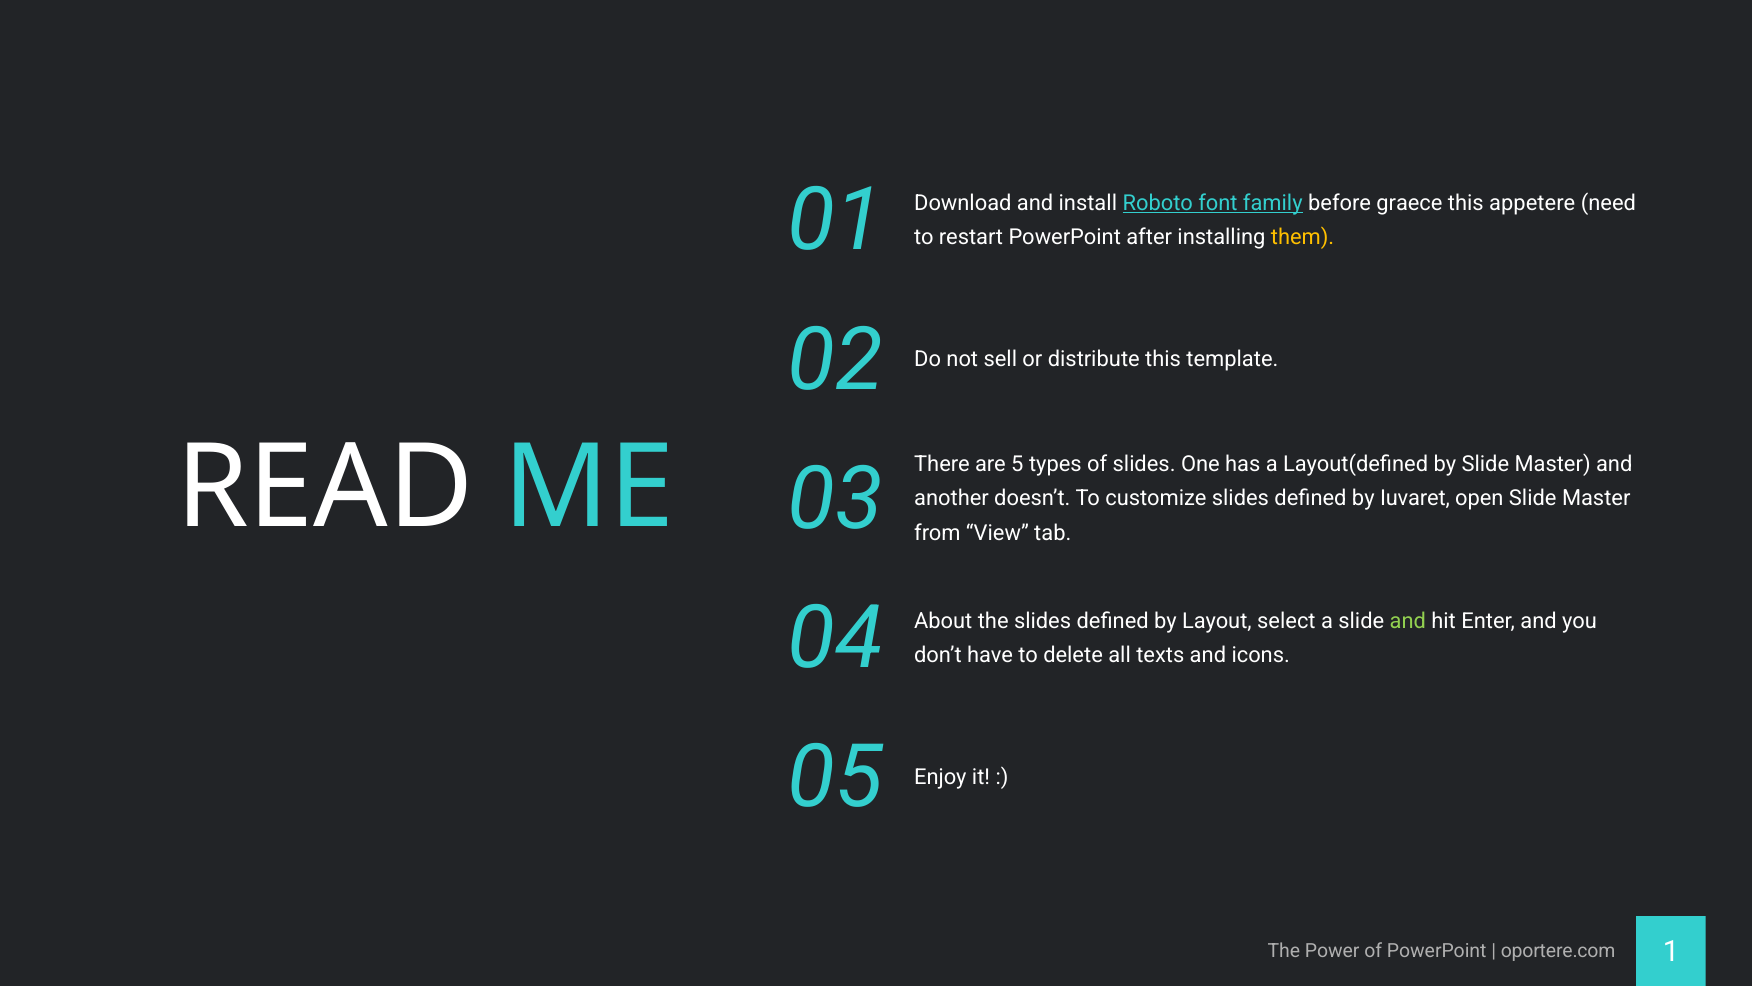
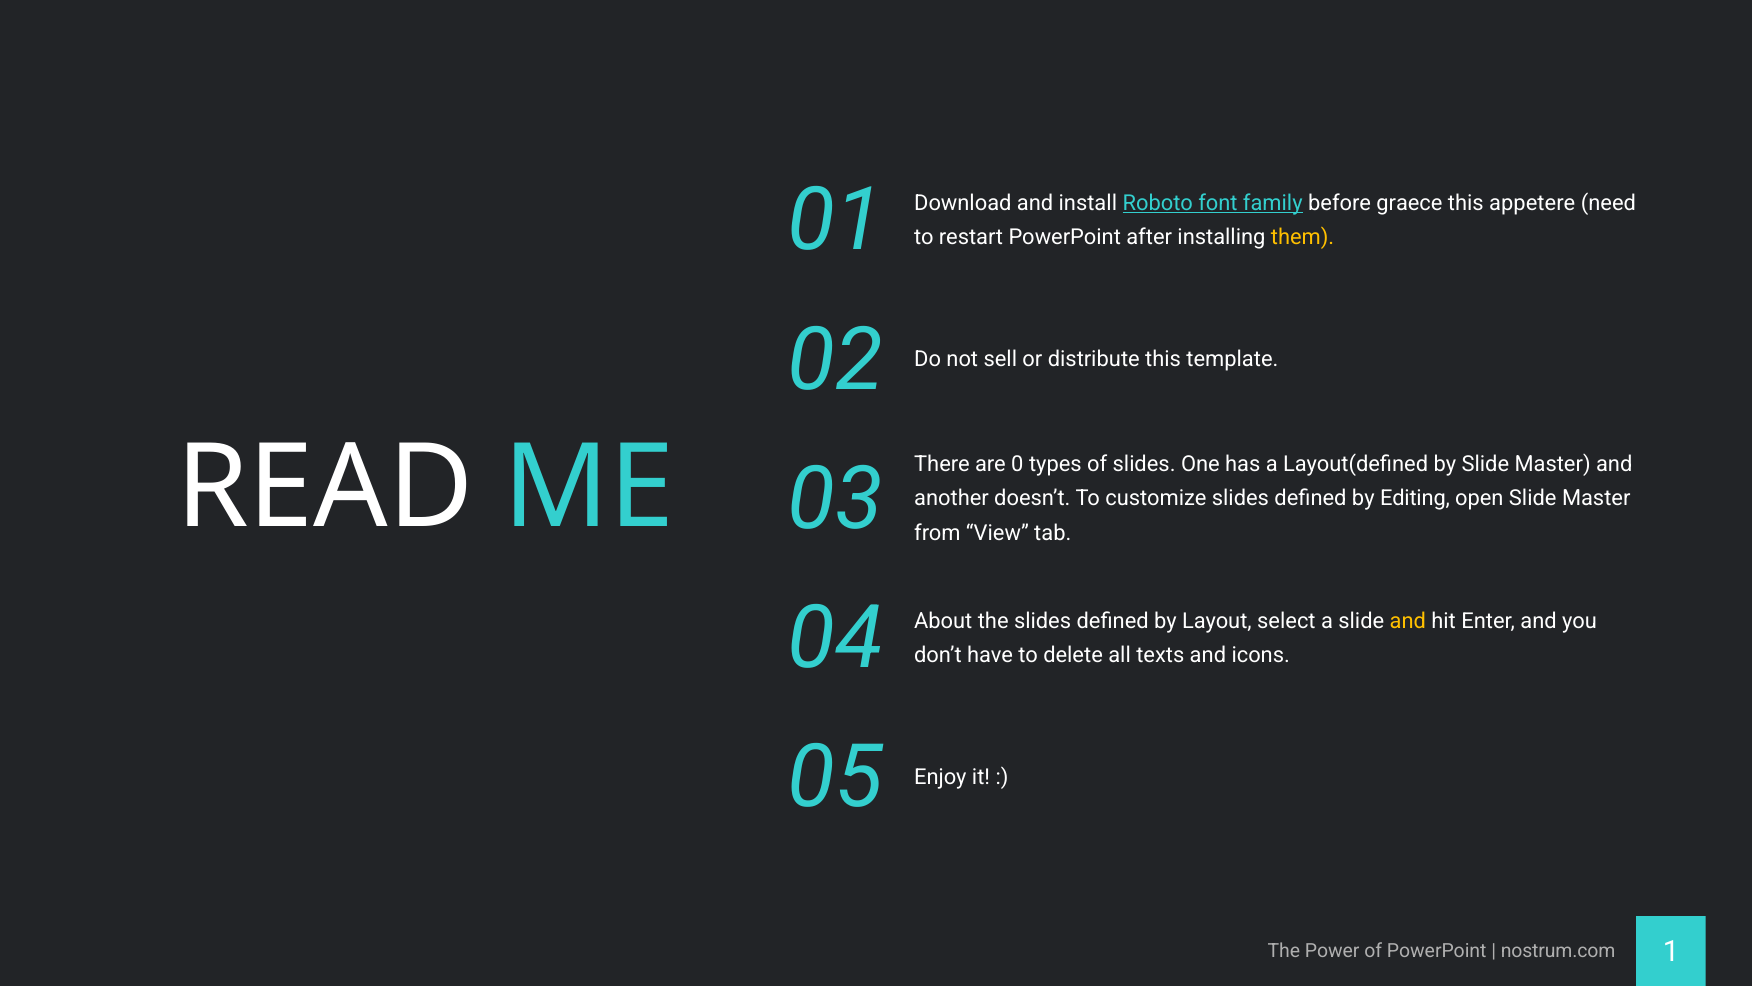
5: 5 -> 0
Iuvaret: Iuvaret -> Editing
and at (1408, 620) colour: light green -> yellow
oportere.com: oportere.com -> nostrum.com
